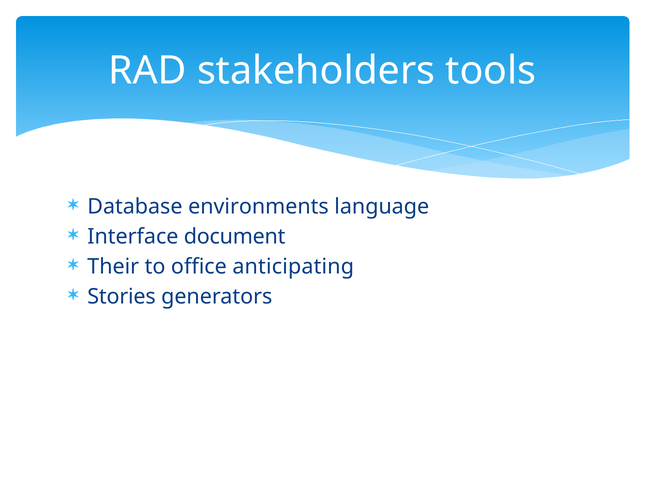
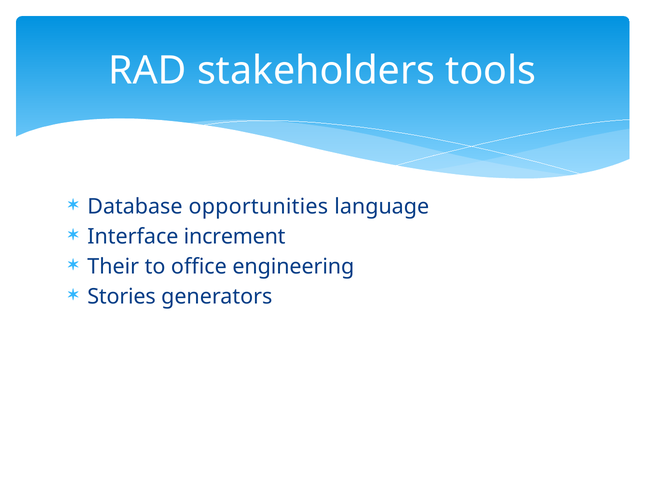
environments: environments -> opportunities
document: document -> increment
anticipating: anticipating -> engineering
